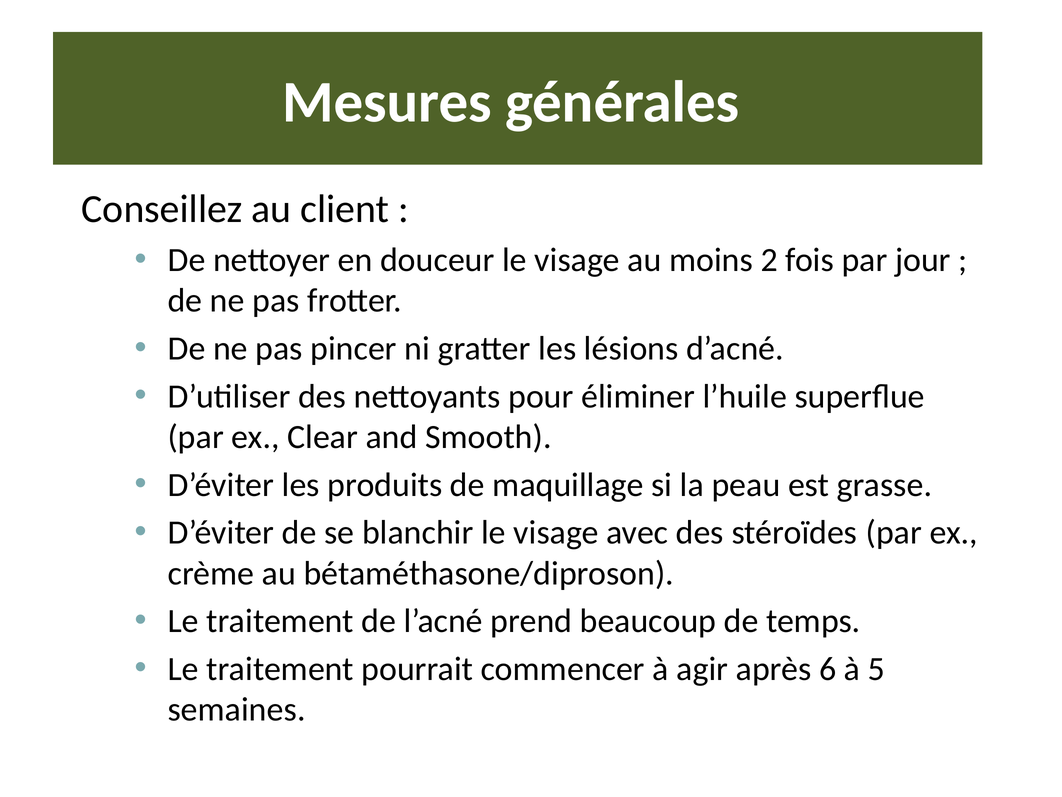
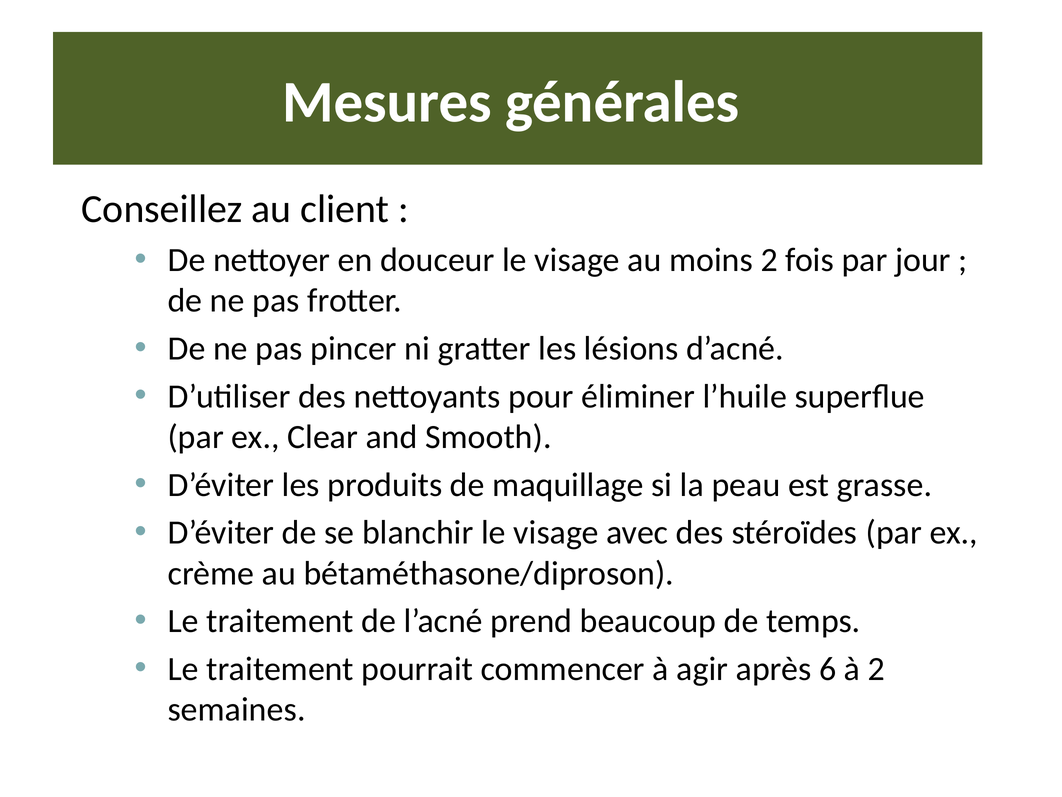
à 5: 5 -> 2
